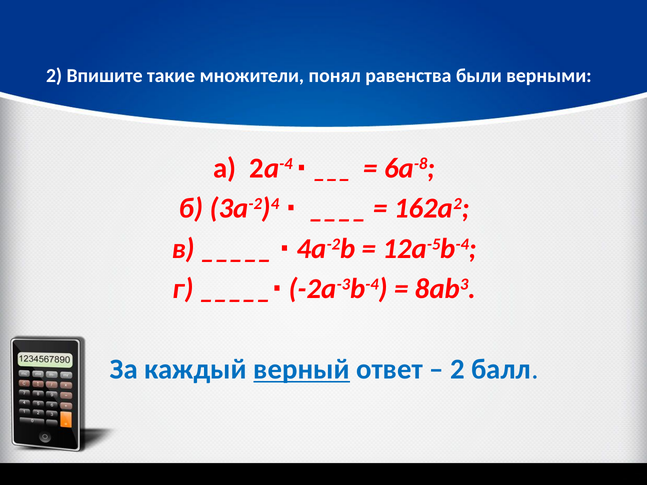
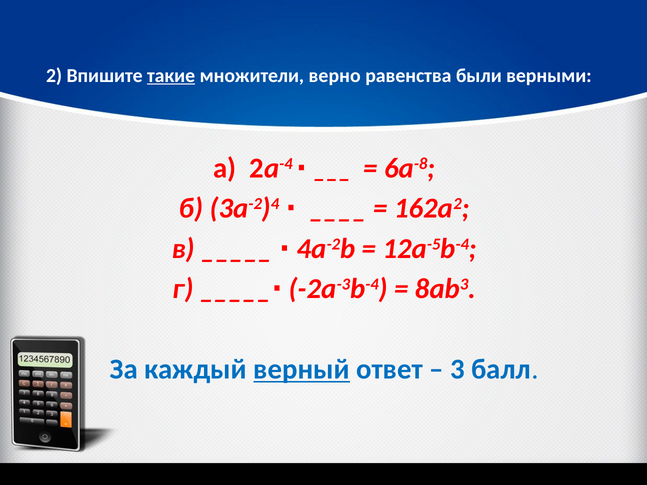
такие underline: none -> present
понял: понял -> верно
2 at (457, 370): 2 -> 3
